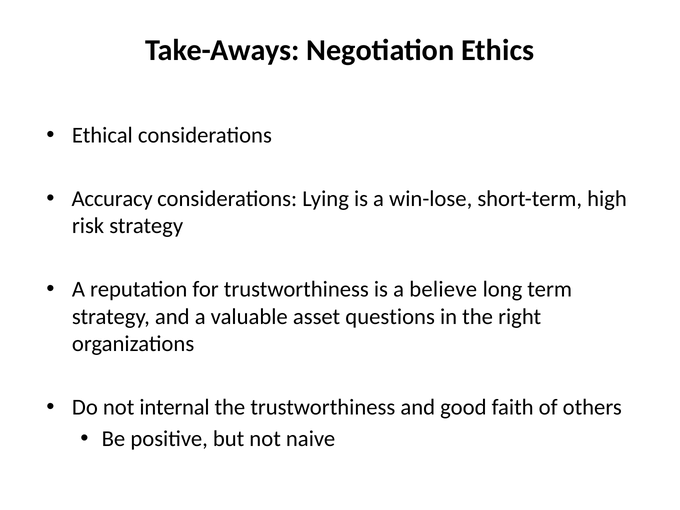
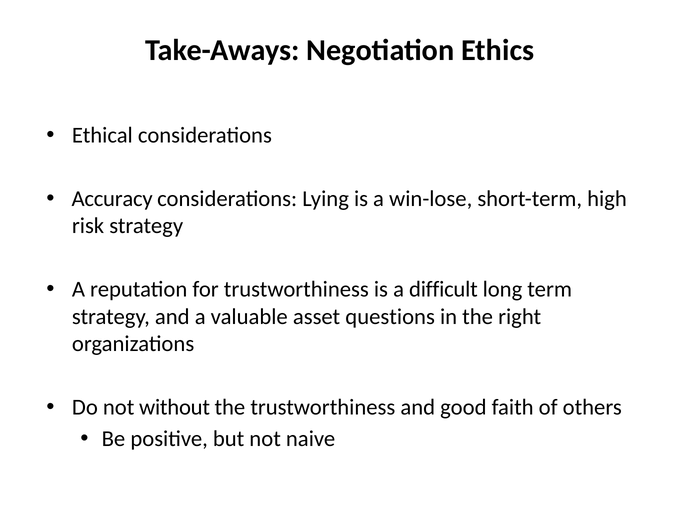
believe: believe -> difficult
internal: internal -> without
